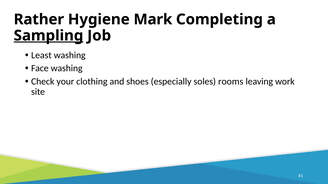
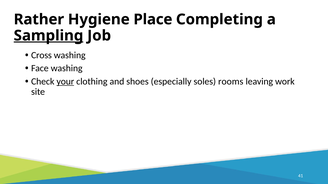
Mark: Mark -> Place
Least: Least -> Cross
your underline: none -> present
